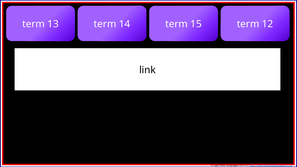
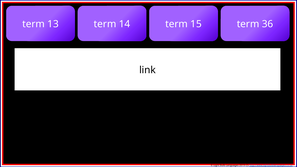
12: 12 -> 36
